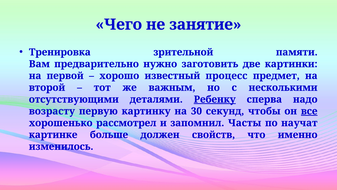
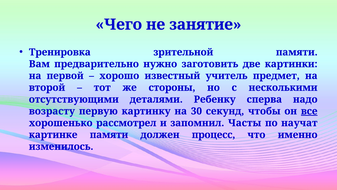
процесс: процесс -> учитель
важным: важным -> стороны
Ребенку underline: present -> none
картинке больше: больше -> памяти
свойств: свойств -> процесс
